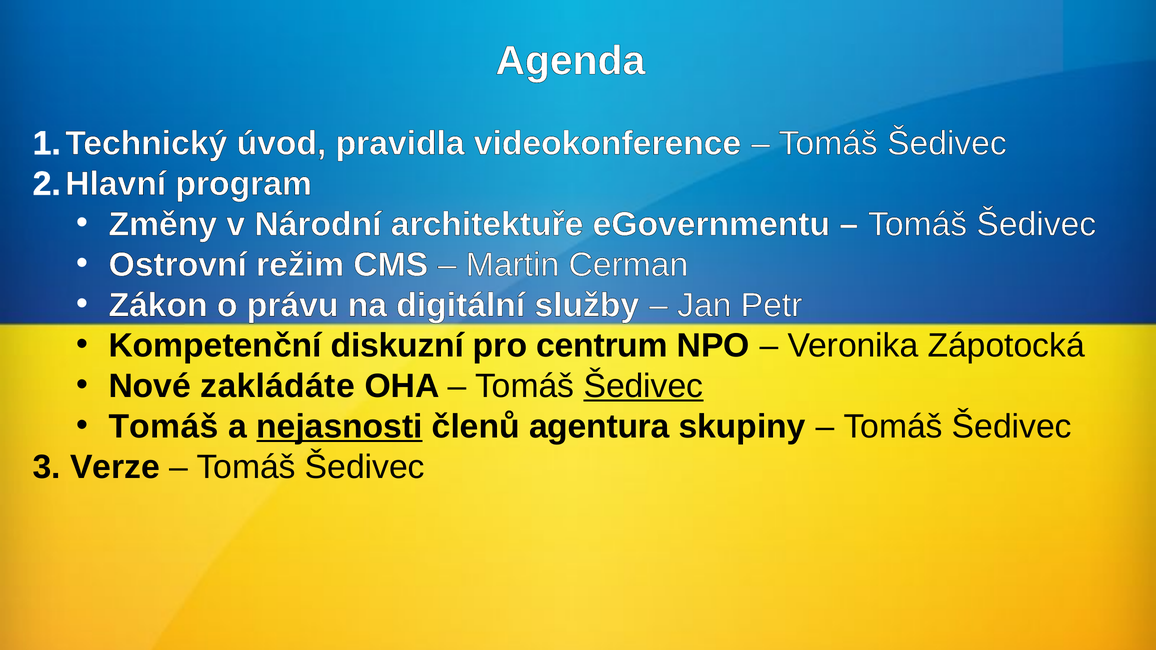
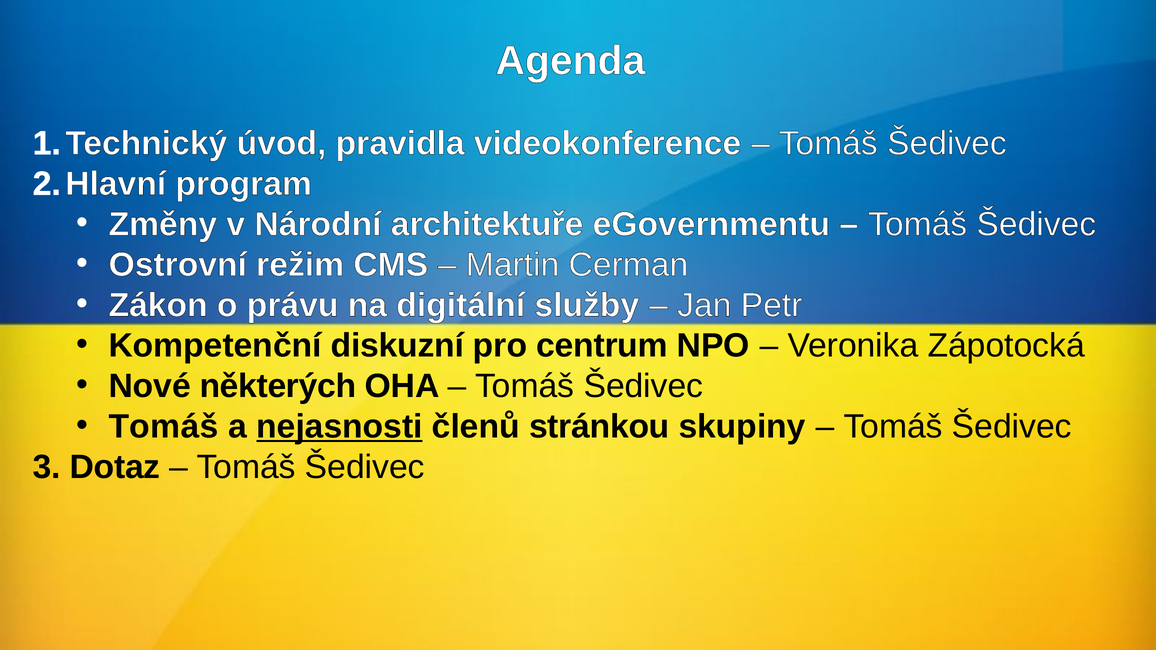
zakládáte: zakládáte -> některých
Šedivec at (643, 386) underline: present -> none
agentura: agentura -> stránkou
Verze: Verze -> Dotaz
